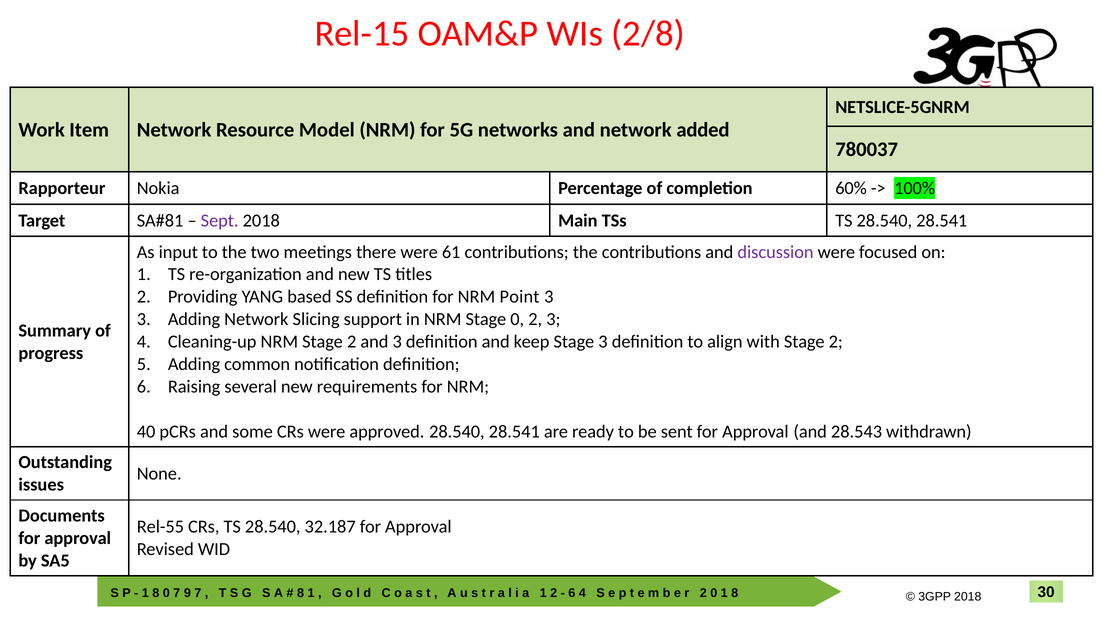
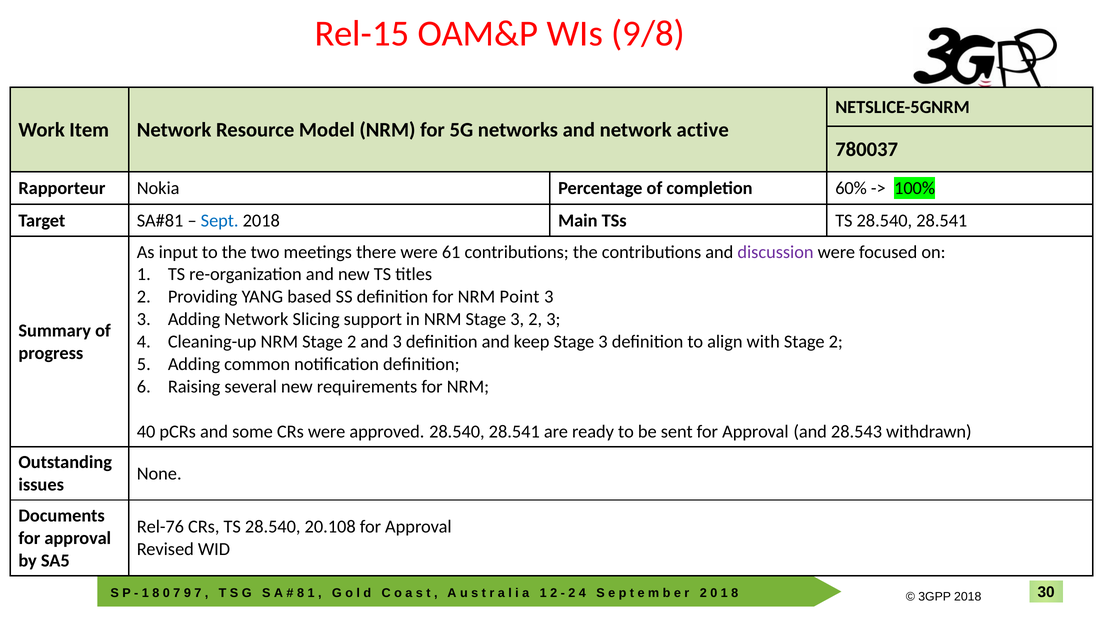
2/8: 2/8 -> 9/8
added: added -> active
Sept colour: purple -> blue
NRM Stage 0: 0 -> 3
Rel-55: Rel-55 -> Rel-76
32.187: 32.187 -> 20.108
6 at (572, 594): 6 -> 2
